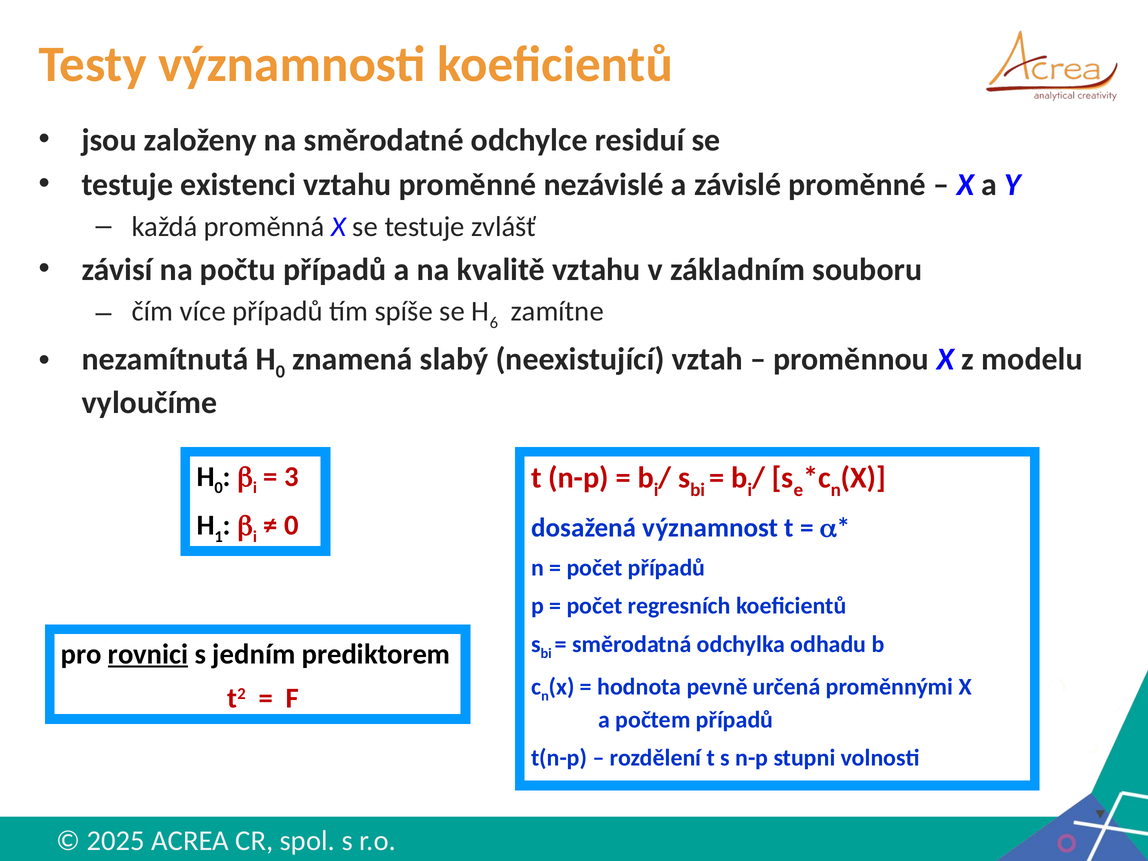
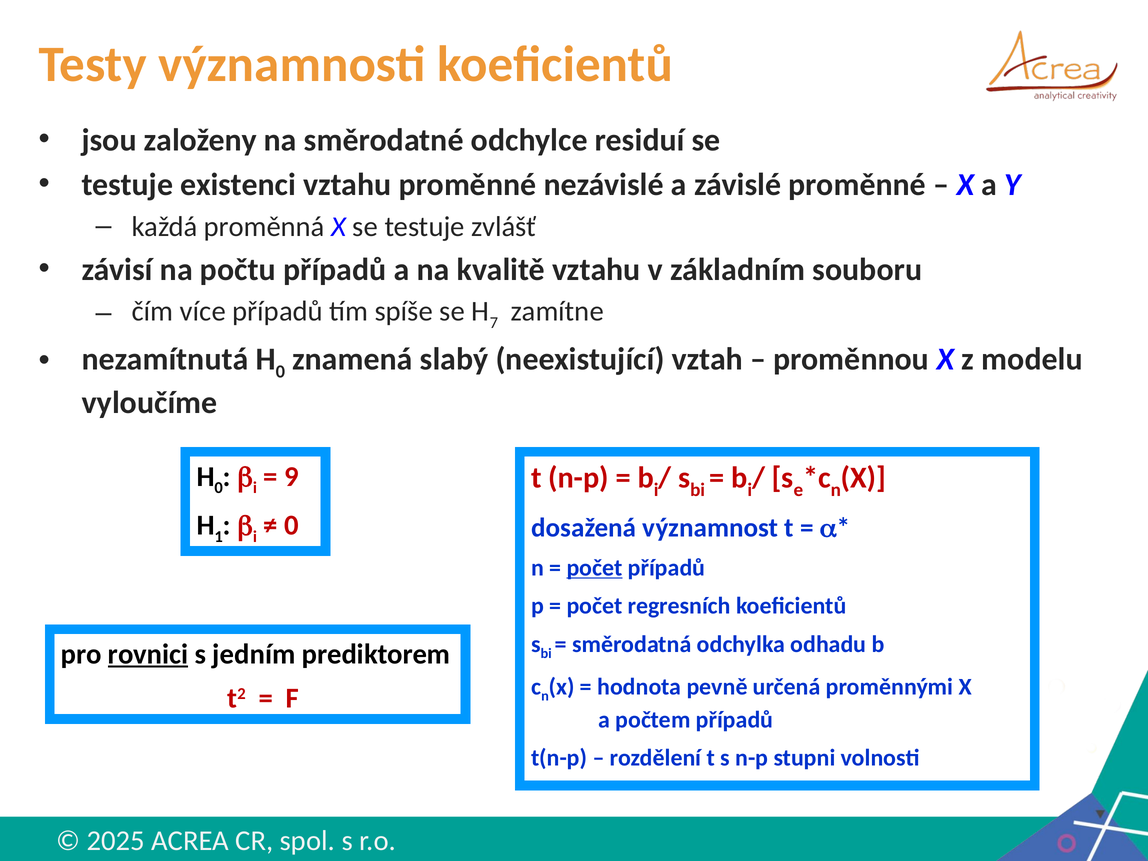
6: 6 -> 7
3: 3 -> 9
počet at (594, 568) underline: none -> present
